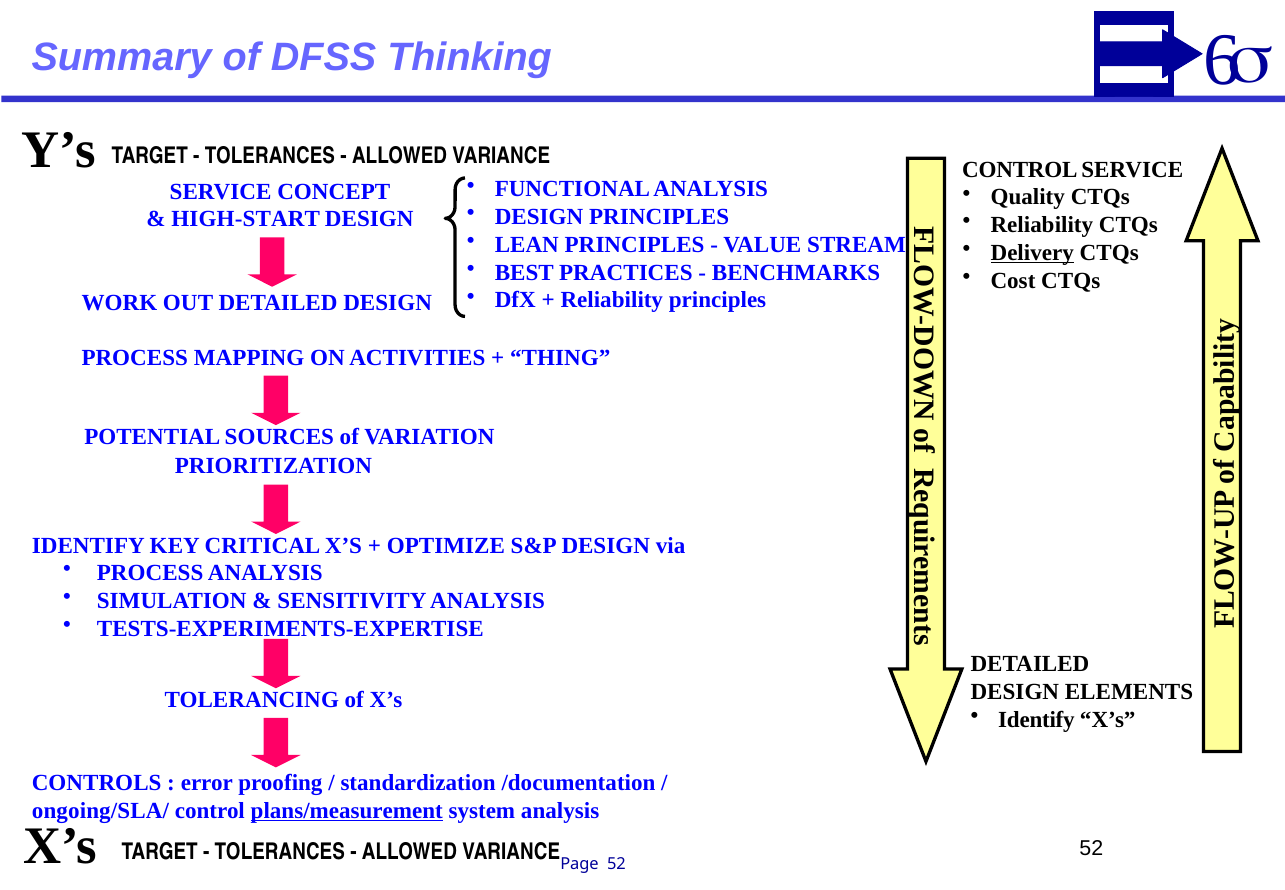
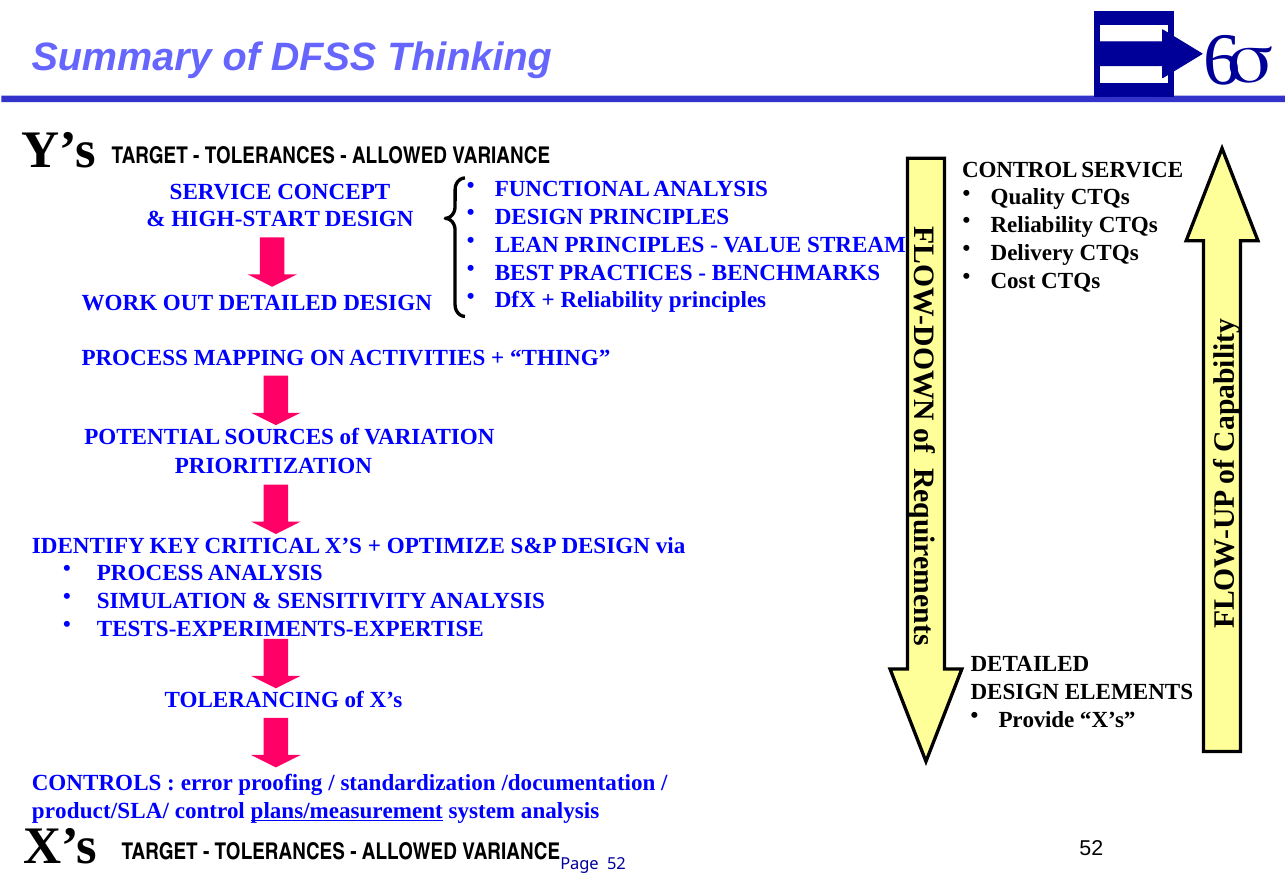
Delivery underline: present -> none
Identify at (1036, 719): Identify -> Provide
ongoing/SLA/: ongoing/SLA/ -> product/SLA/
